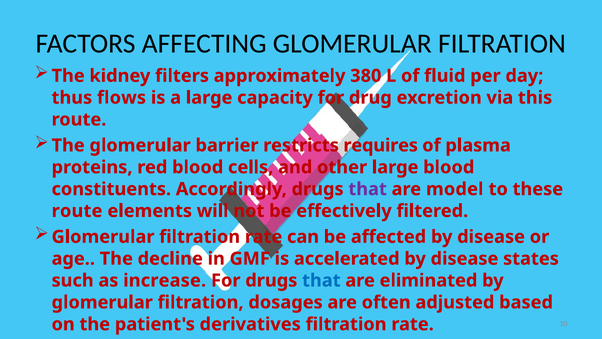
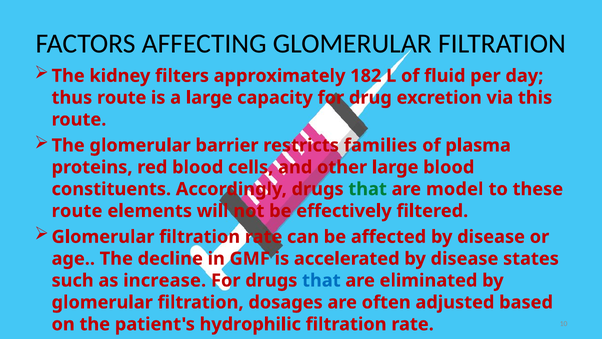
380: 380 -> 182
thus flows: flows -> route
requires: requires -> families
that at (368, 189) colour: purple -> green
derivatives: derivatives -> hydrophilic
